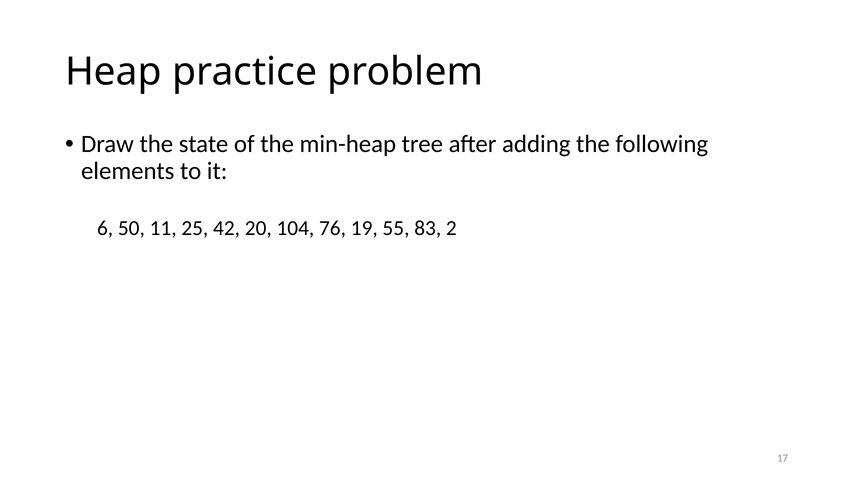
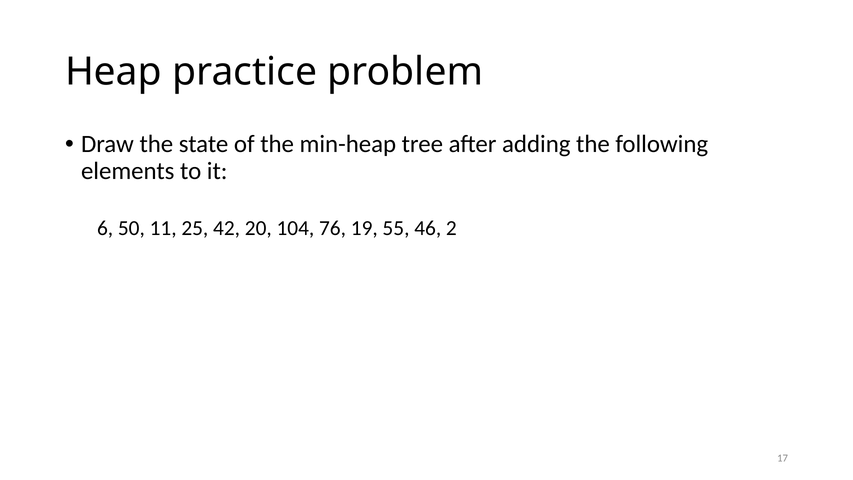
83: 83 -> 46
